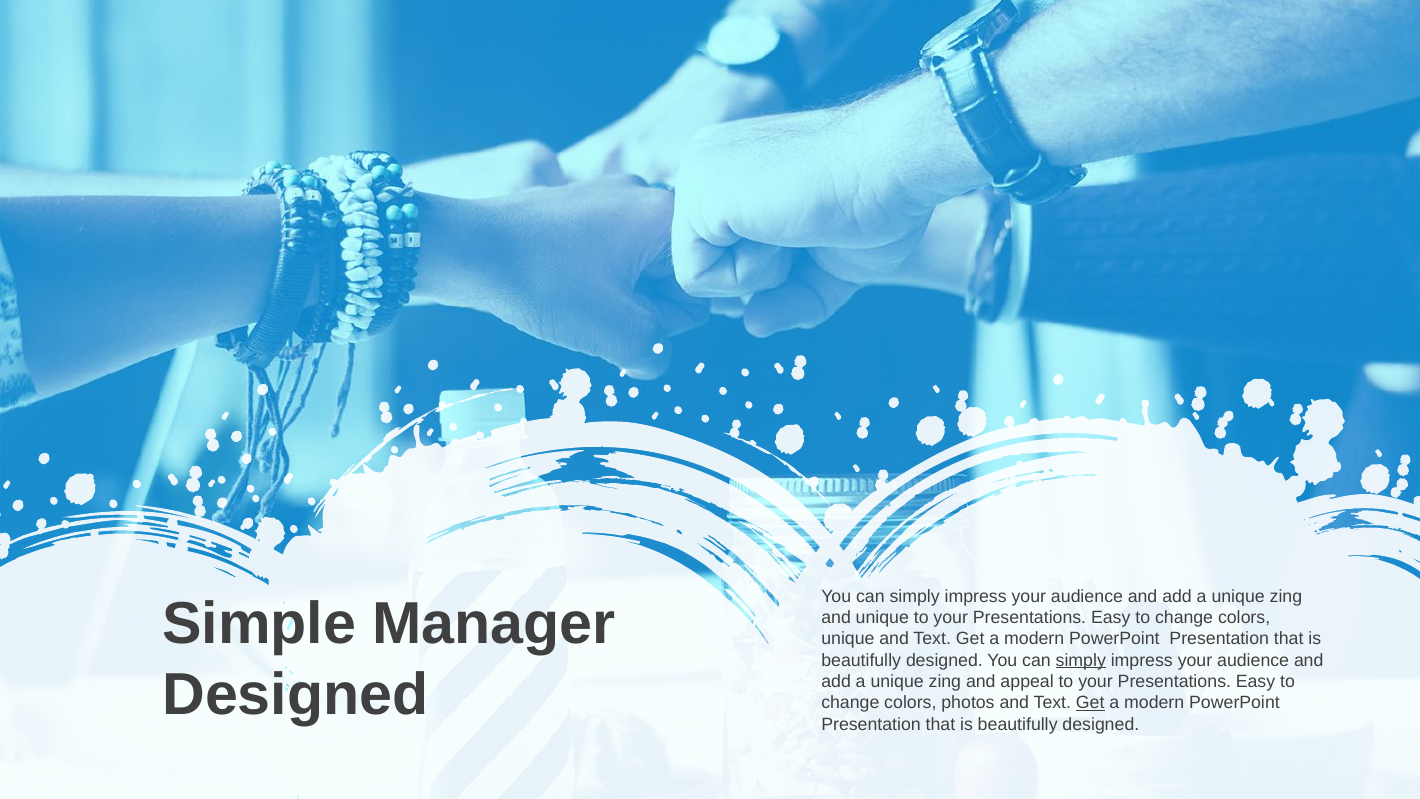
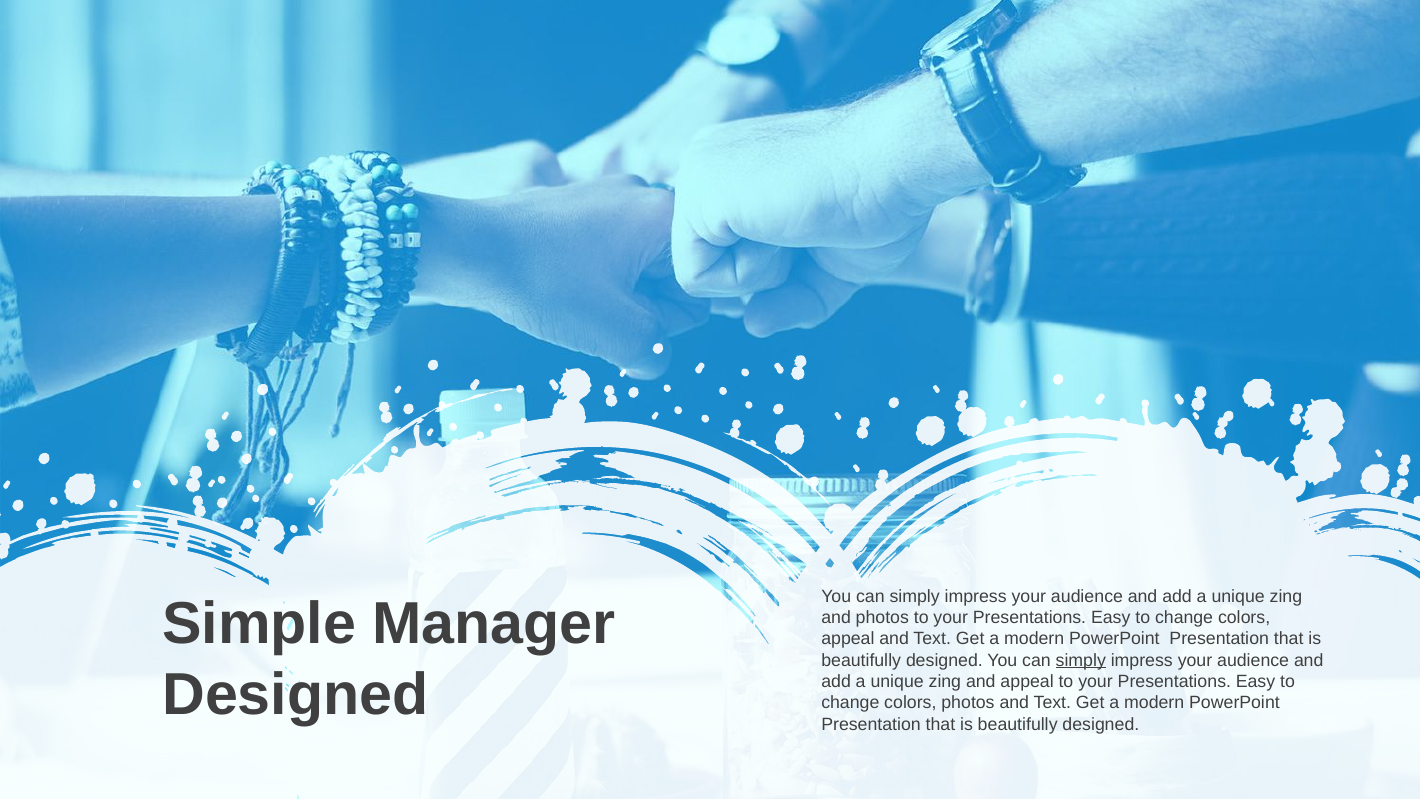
and unique: unique -> photos
unique at (848, 639): unique -> appeal
Get at (1090, 703) underline: present -> none
